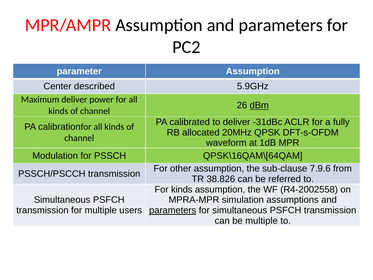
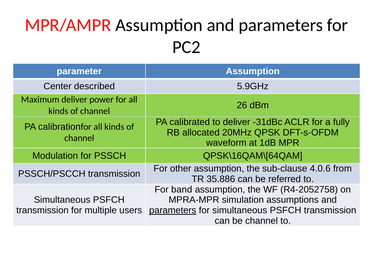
dBm underline: present -> none
7.9.6: 7.9.6 -> 4.0.6
38.826: 38.826 -> 35.886
For kinds: kinds -> band
R4-2002558: R4-2002558 -> R4-2052758
be multiple: multiple -> channel
